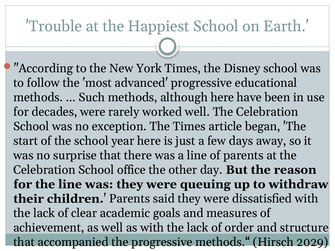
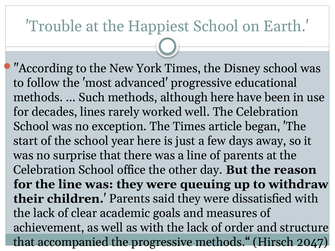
decades were: were -> lines
2029: 2029 -> 2047
